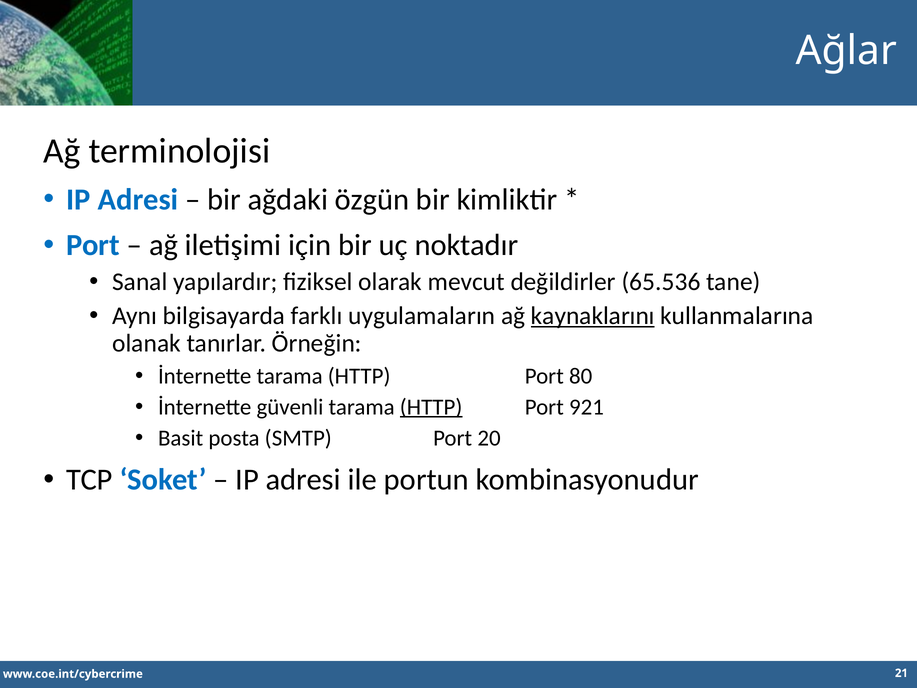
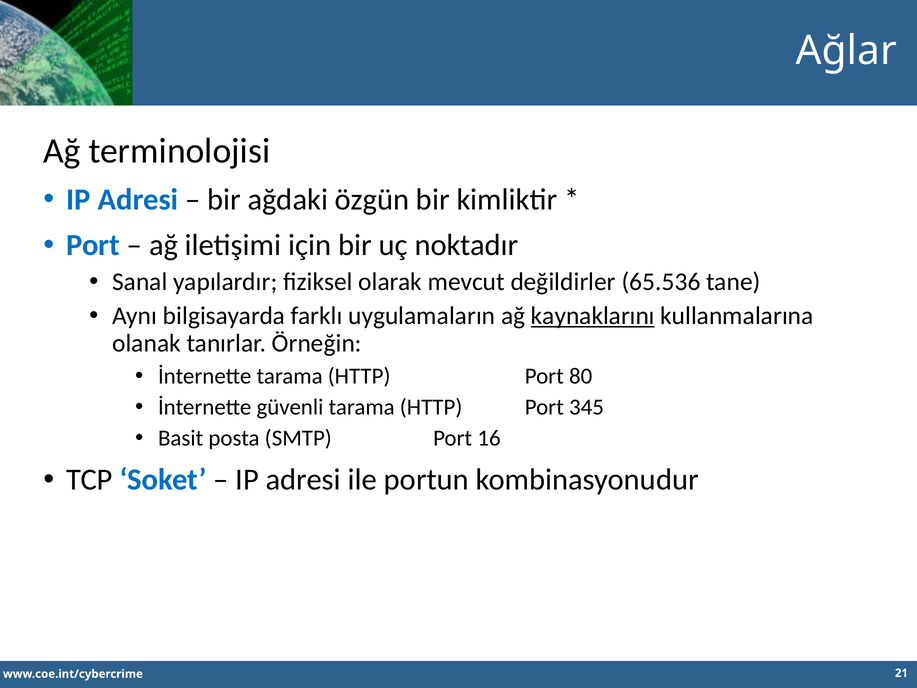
HTTP at (431, 407) underline: present -> none
921: 921 -> 345
20: 20 -> 16
